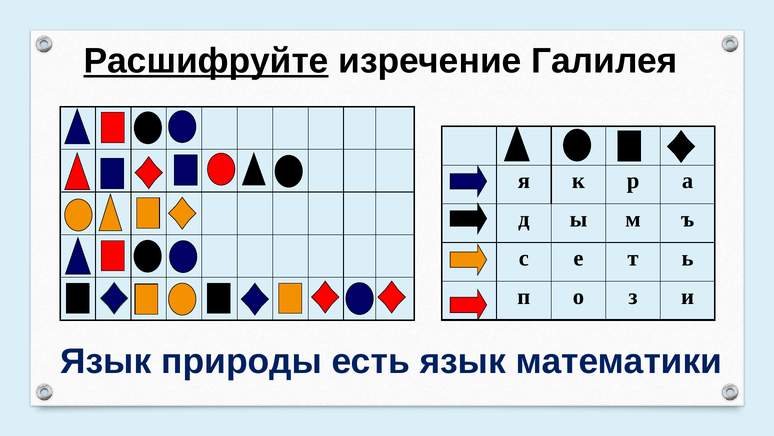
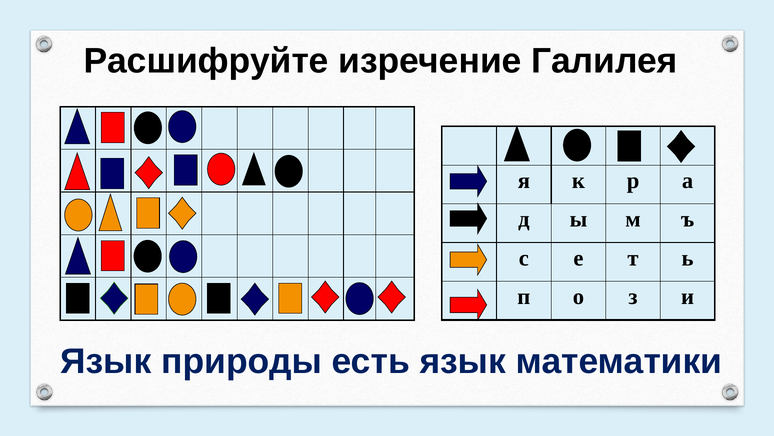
Расшифруйте underline: present -> none
